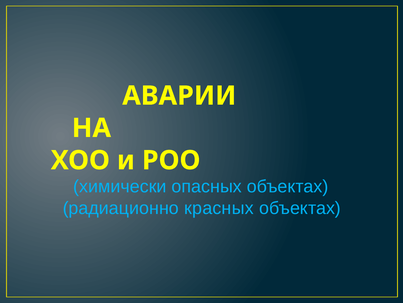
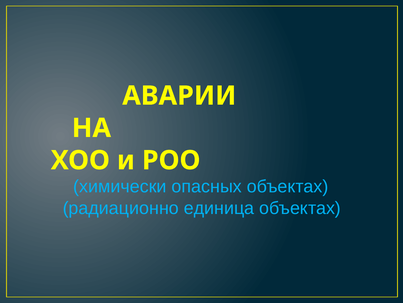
красных: красных -> единица
